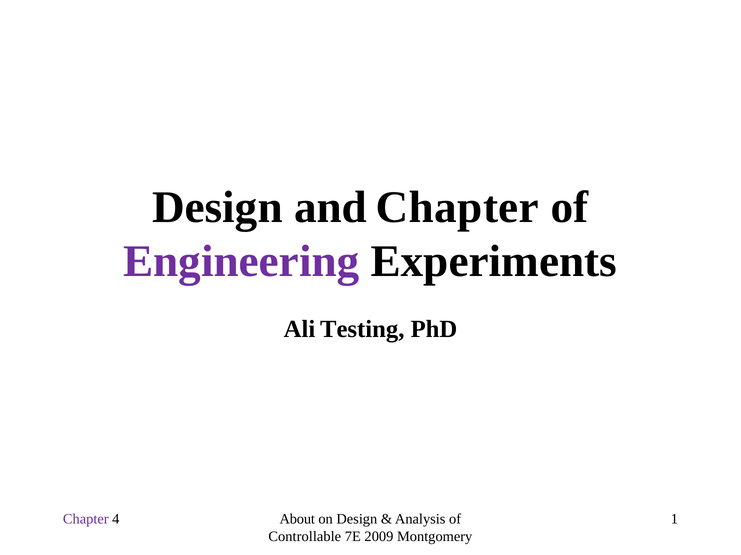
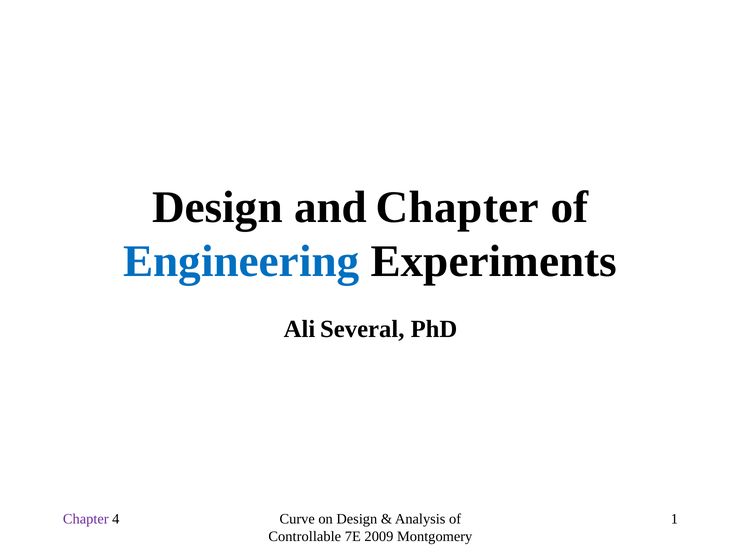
Engineering colour: purple -> blue
Testing: Testing -> Several
About: About -> Curve
